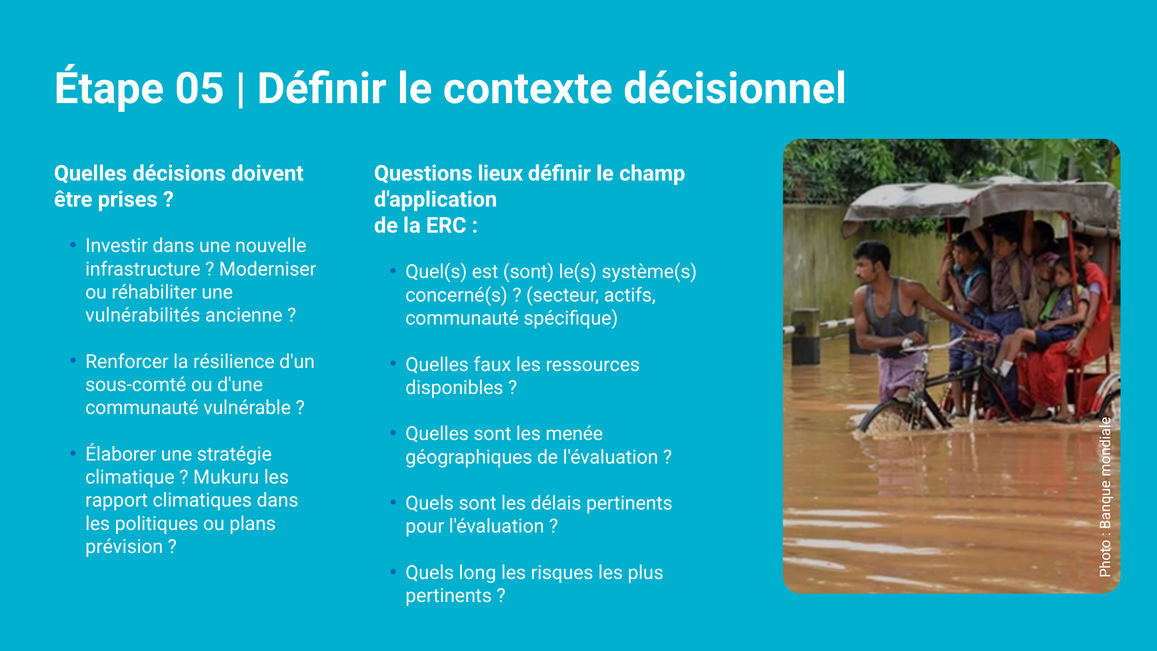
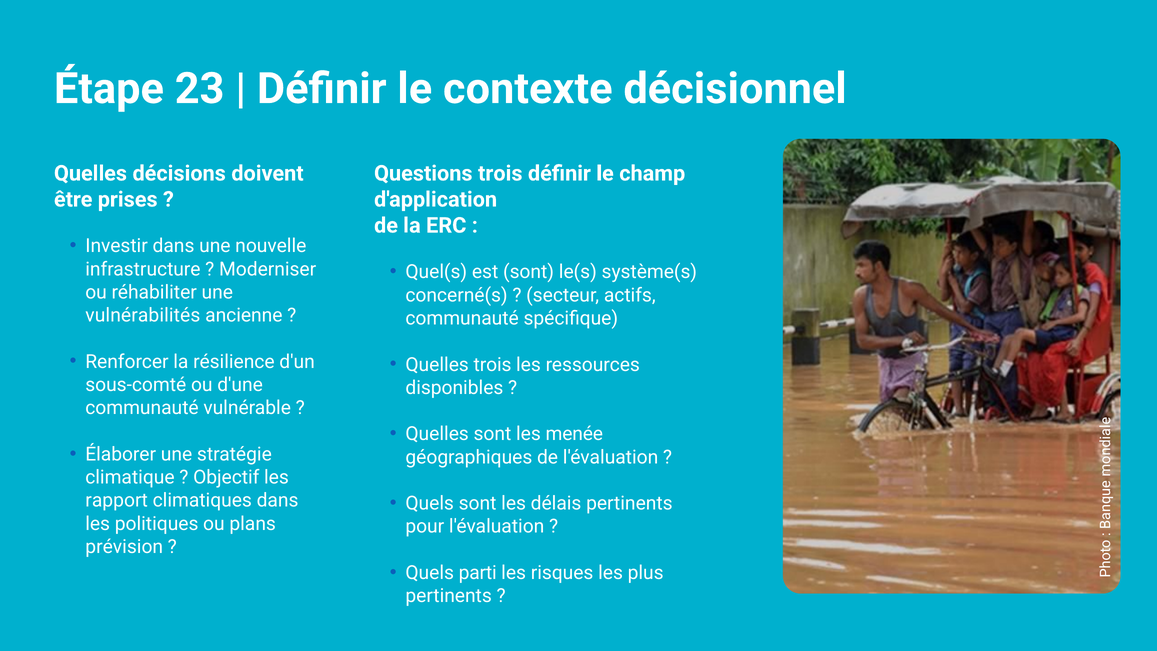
05: 05 -> 23
Questions lieux: lieux -> trois
Quelles faux: faux -> trois
Mukuru: Mukuru -> Objectif
long: long -> parti
